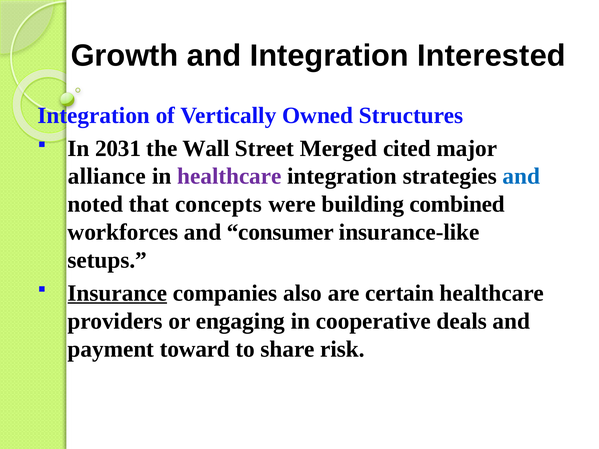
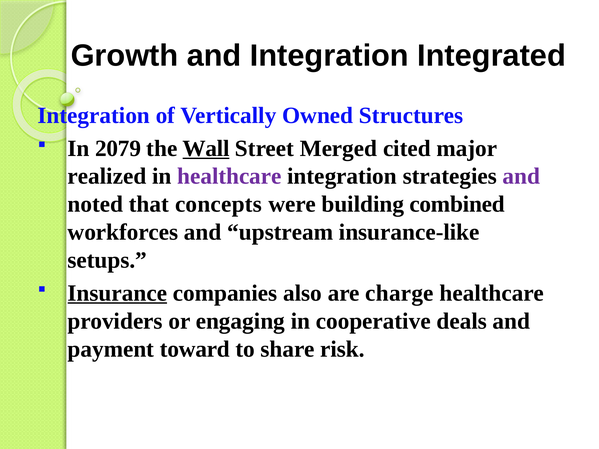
Interested: Interested -> Integrated
2031: 2031 -> 2079
Wall underline: none -> present
alliance: alliance -> realized
and at (521, 176) colour: blue -> purple
consumer: consumer -> upstream
certain: certain -> charge
